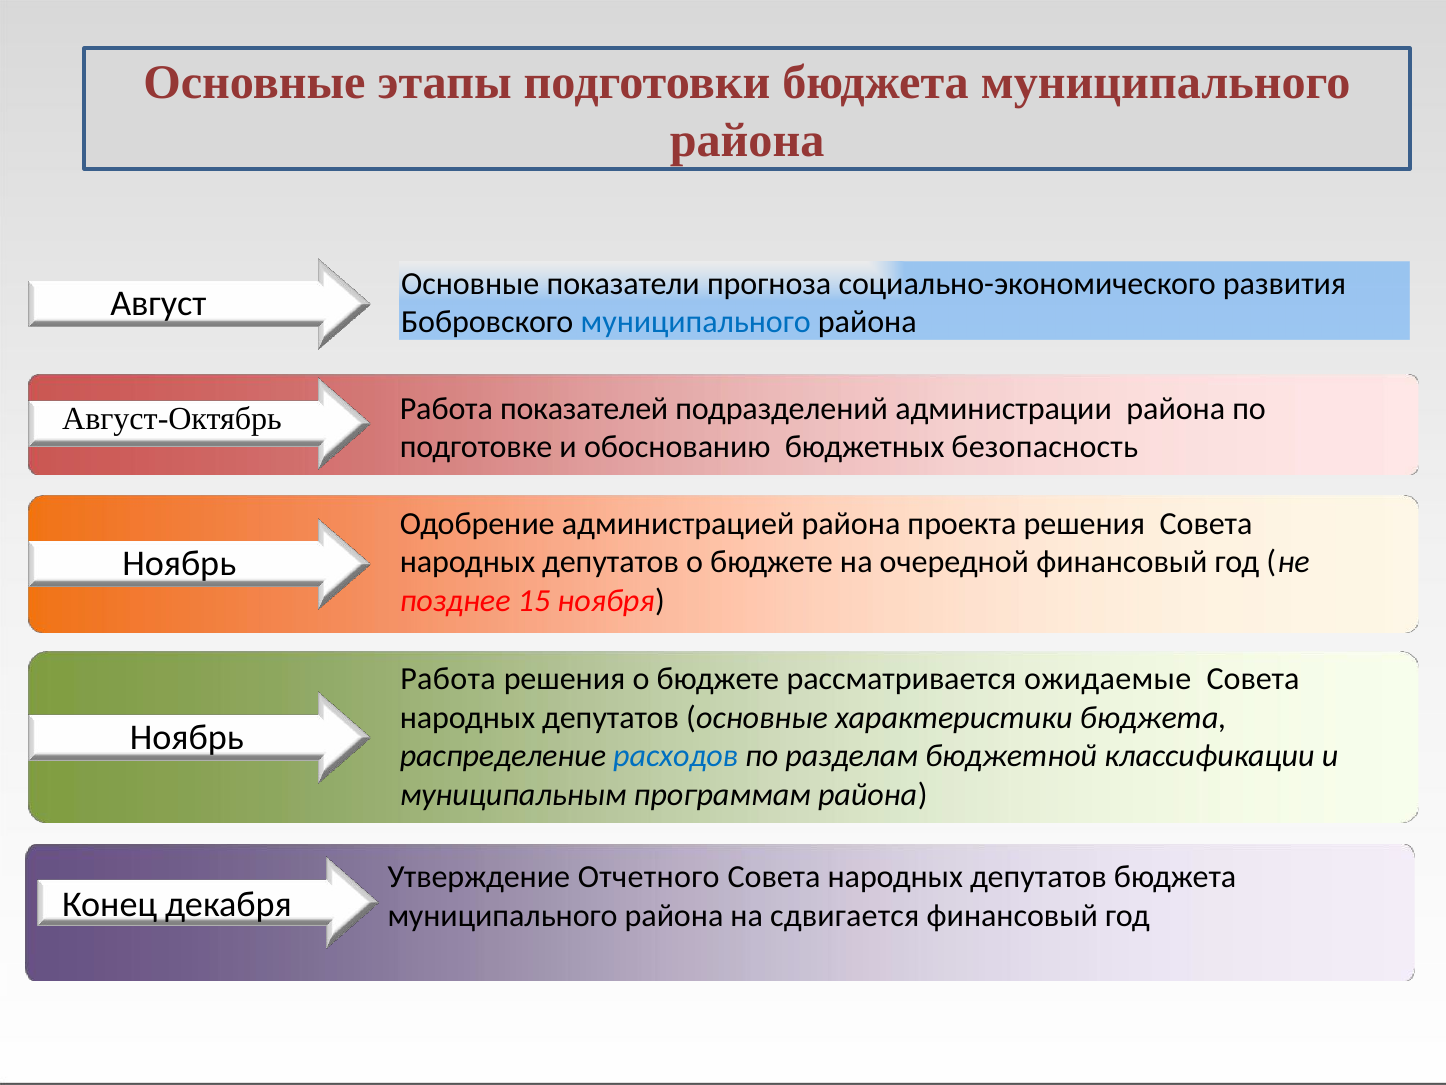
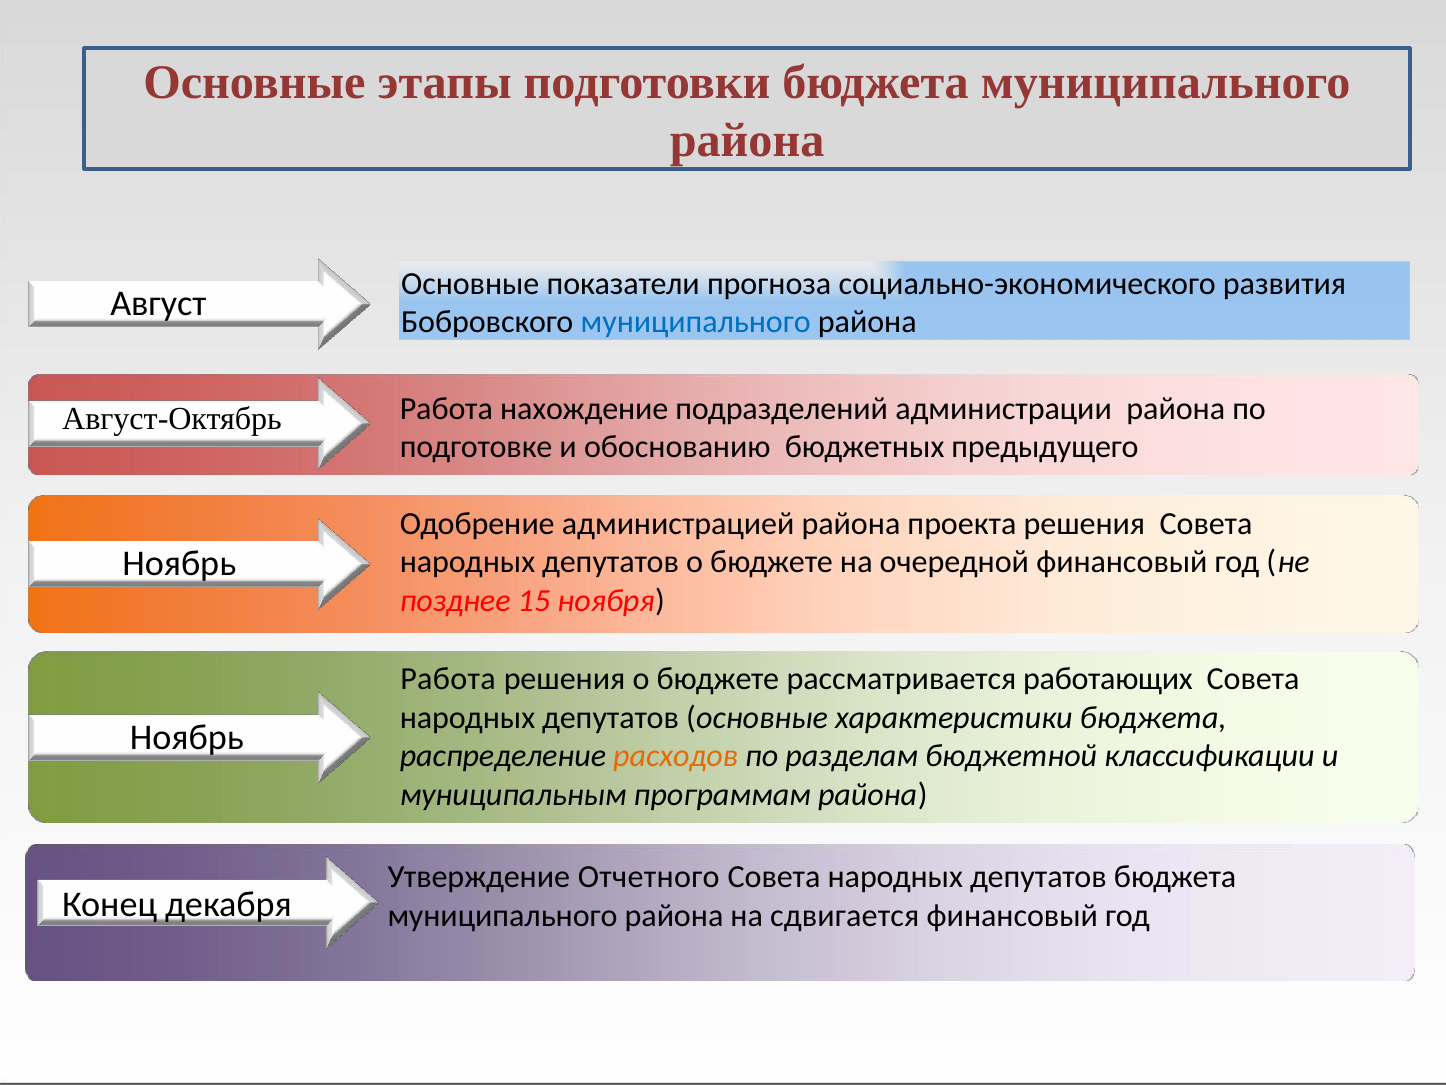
показателей: показателей -> нахождение
безопасность: безопасность -> предыдущего
ожидаемые: ожидаемые -> работающих
расходов colour: blue -> orange
